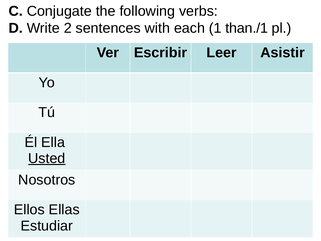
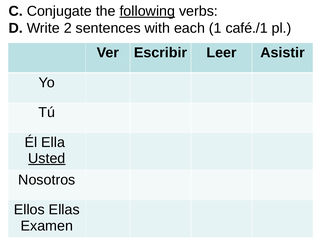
following underline: none -> present
than./1: than./1 -> café./1
Estudiar: Estudiar -> Examen
